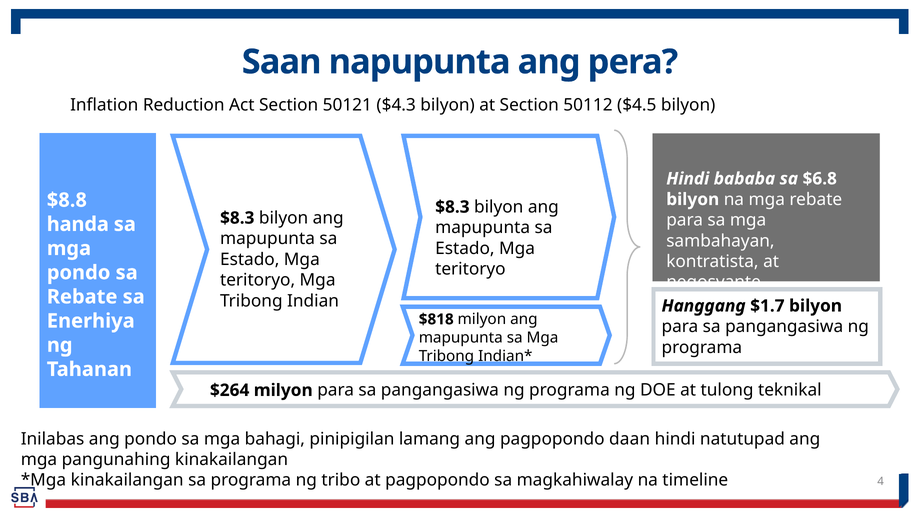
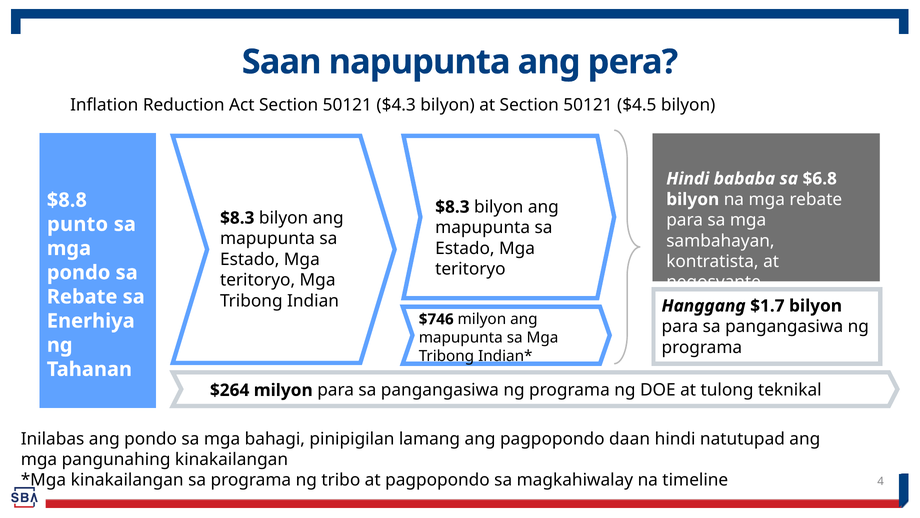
at Section 50112: 50112 -> 50121
handa: handa -> punto
$818: $818 -> $746
